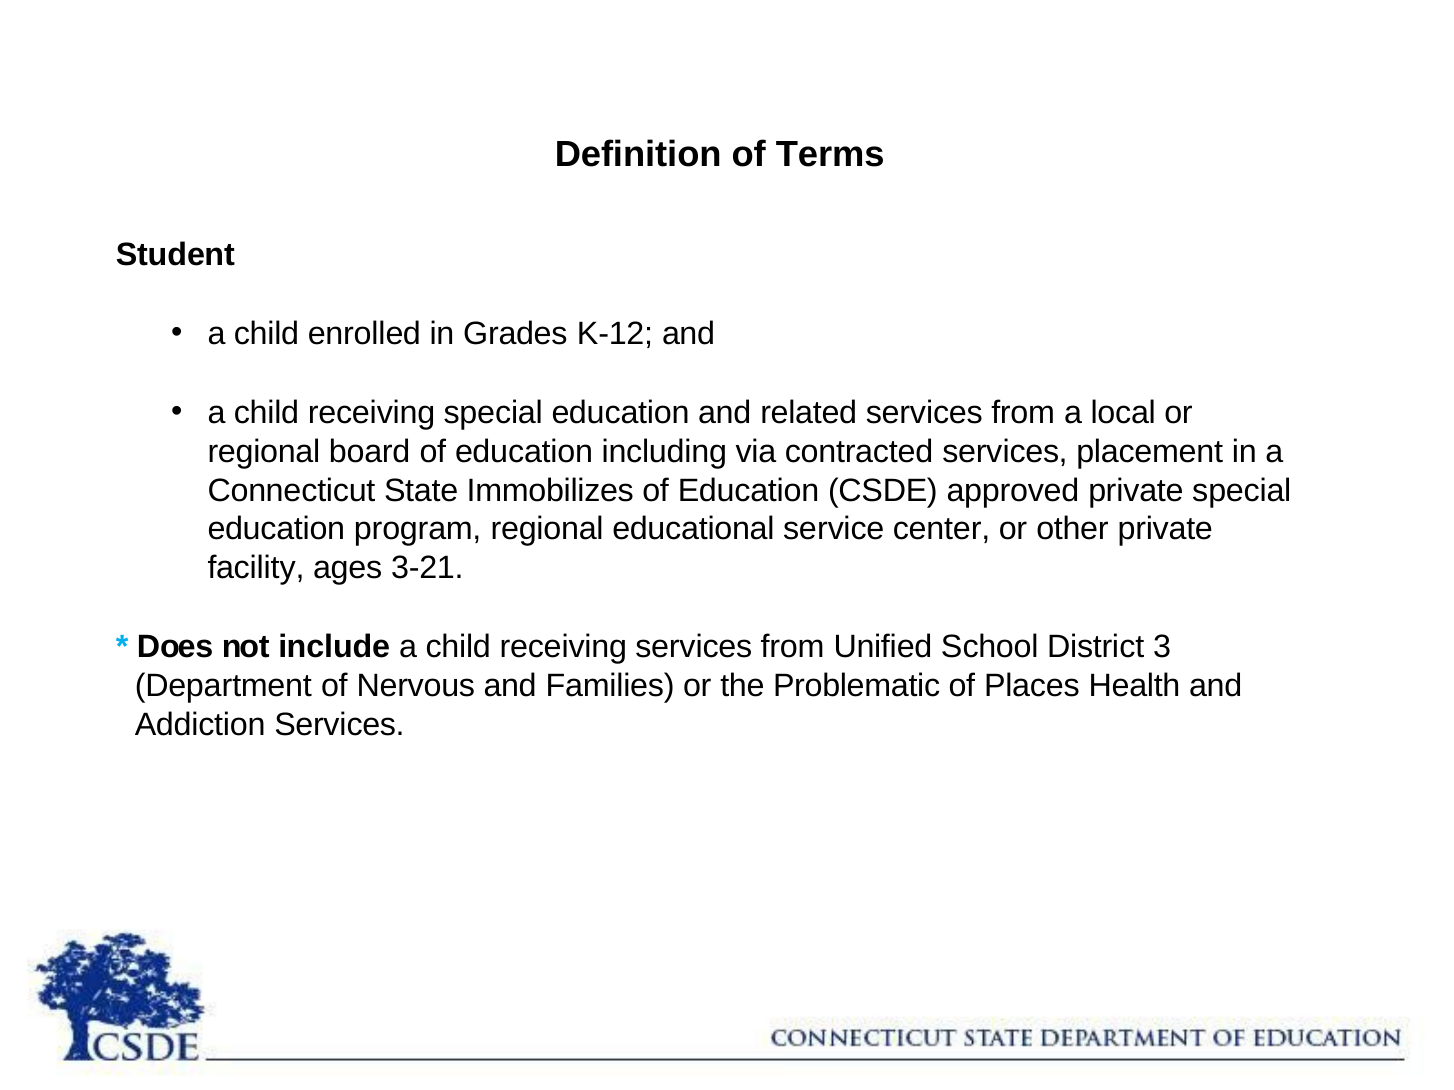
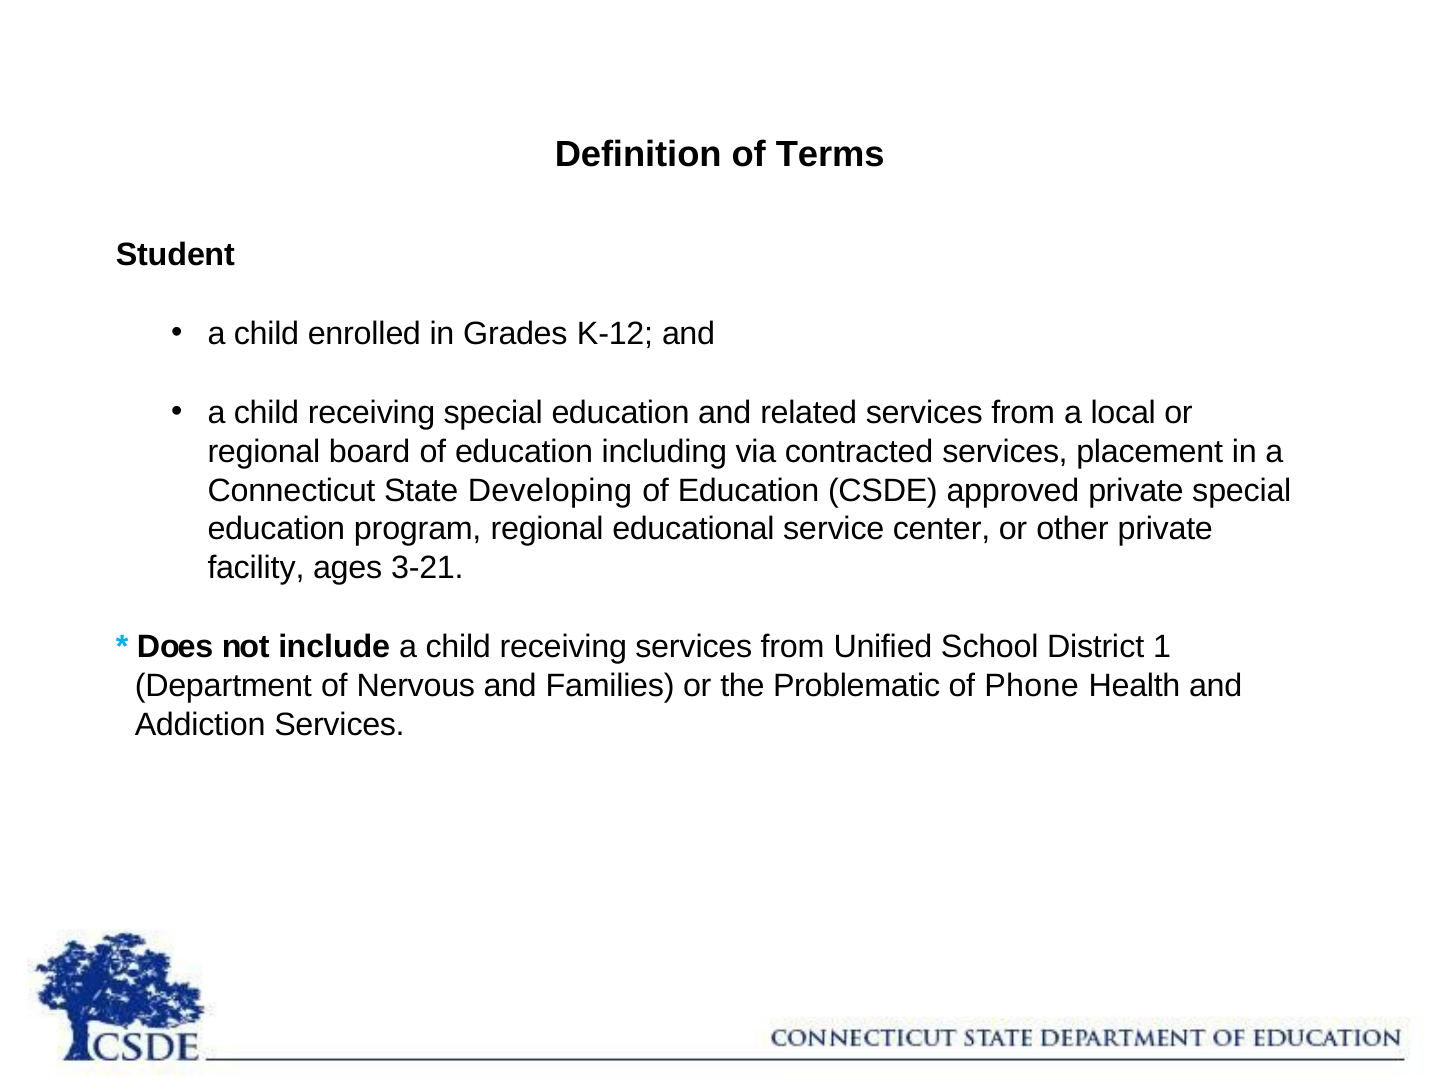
Immobilizes: Immobilizes -> Developing
3: 3 -> 1
Places: Places -> Phone
